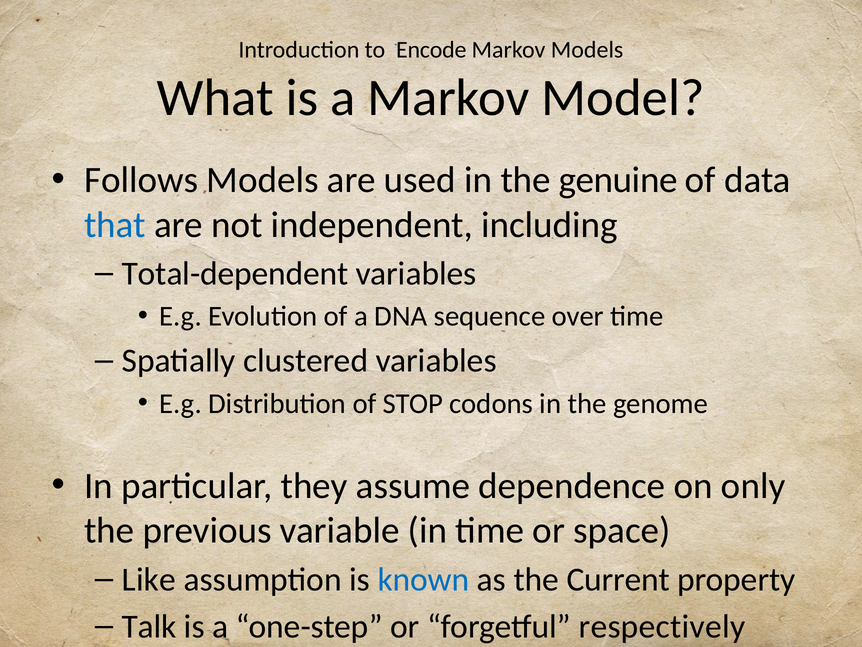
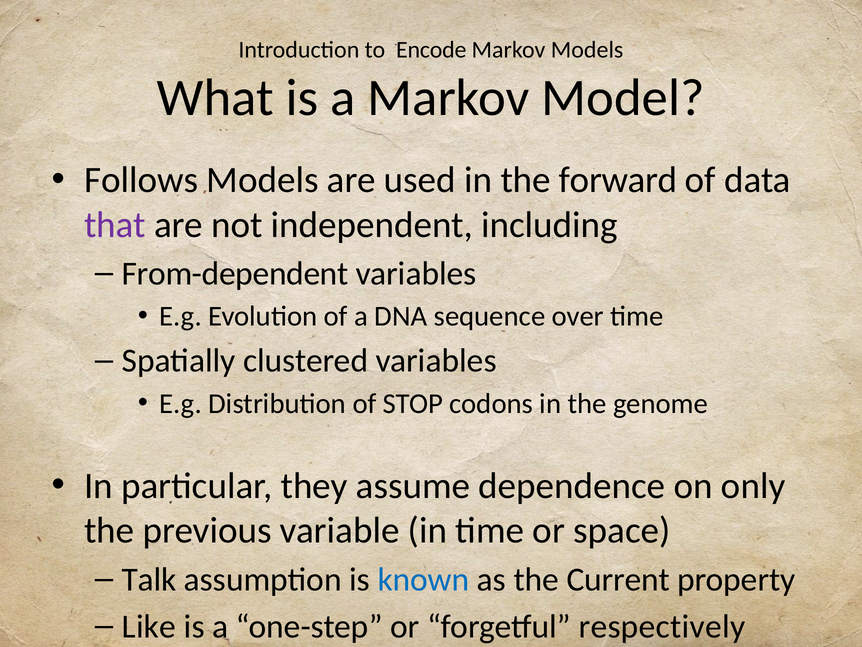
genuine: genuine -> forward
that colour: blue -> purple
Total-dependent: Total-dependent -> From-dependent
Like: Like -> Talk
Talk: Talk -> Like
